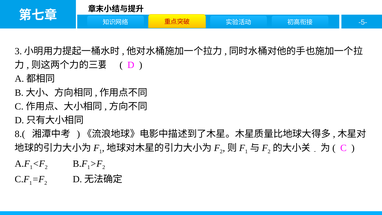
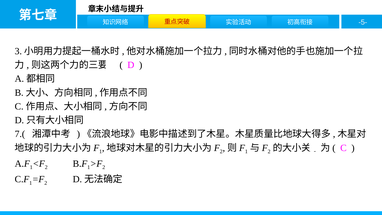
8.(: 8.( -> 7.(
